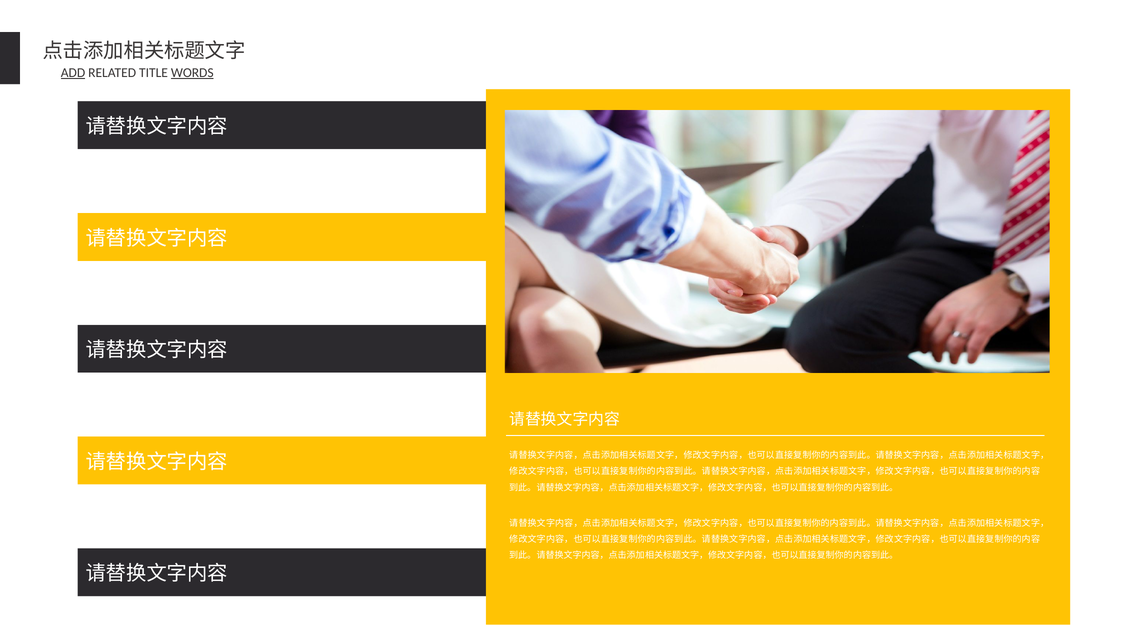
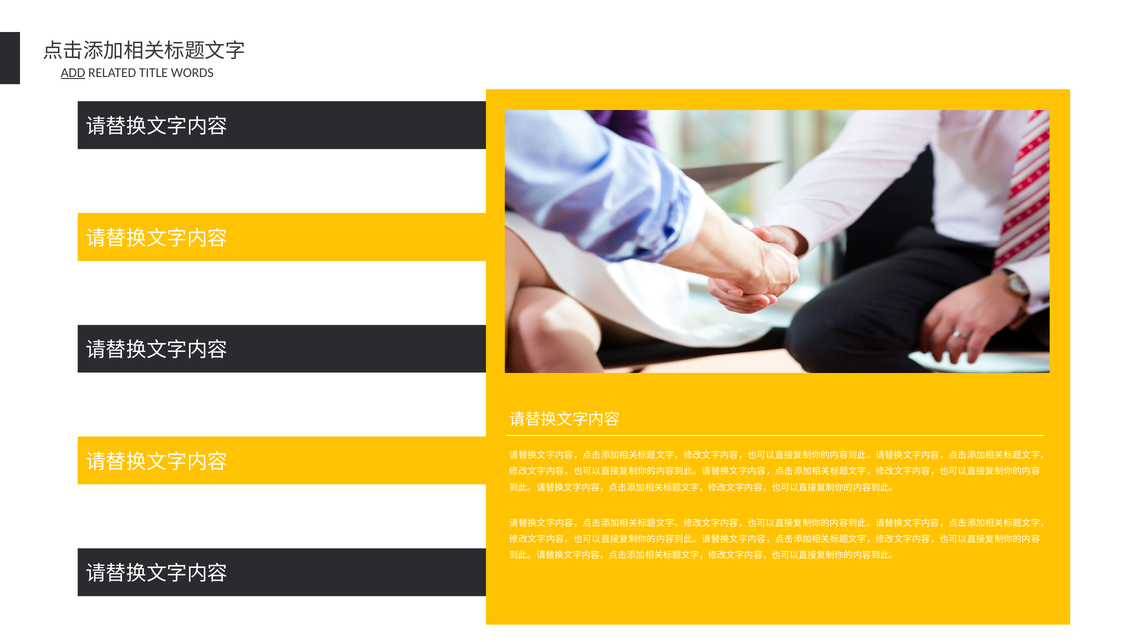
WORDS underline: present -> none
